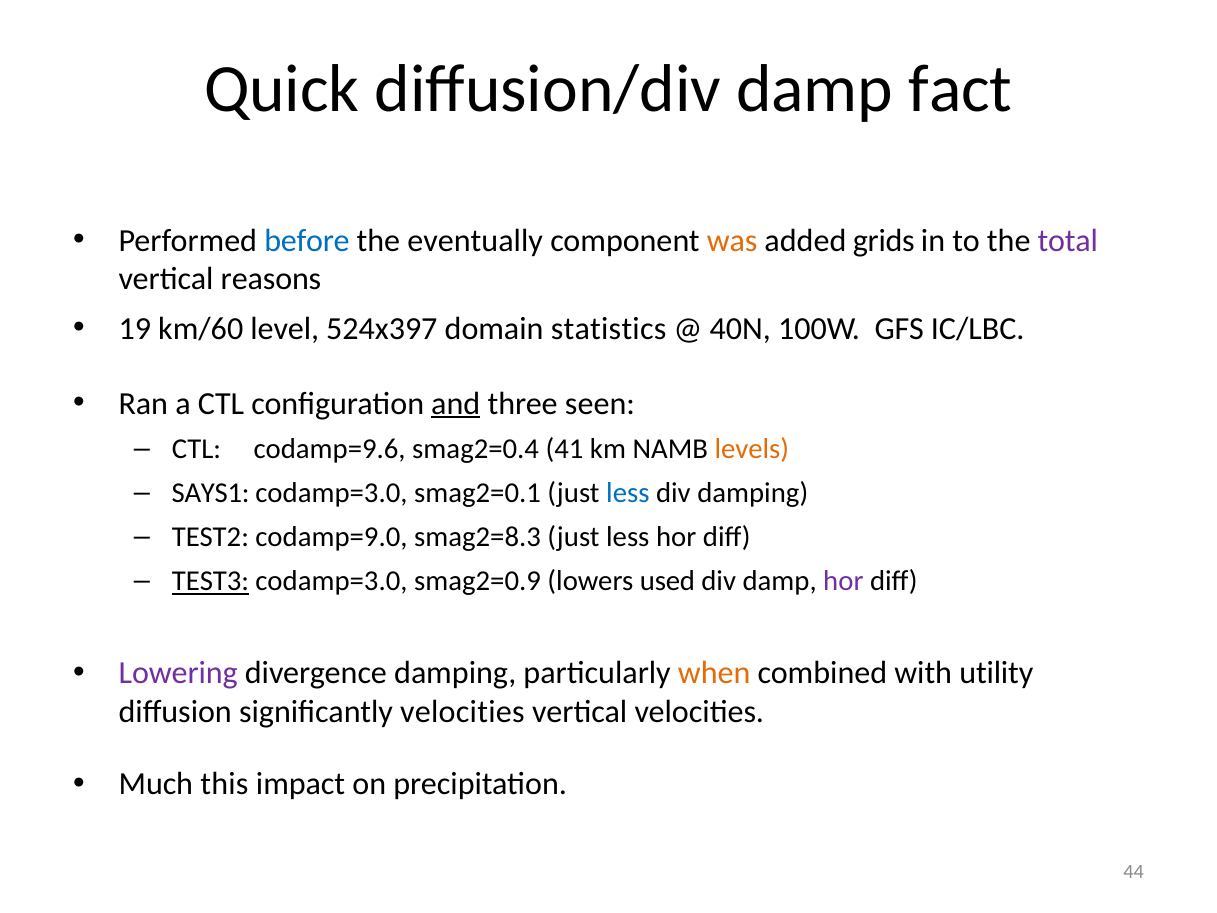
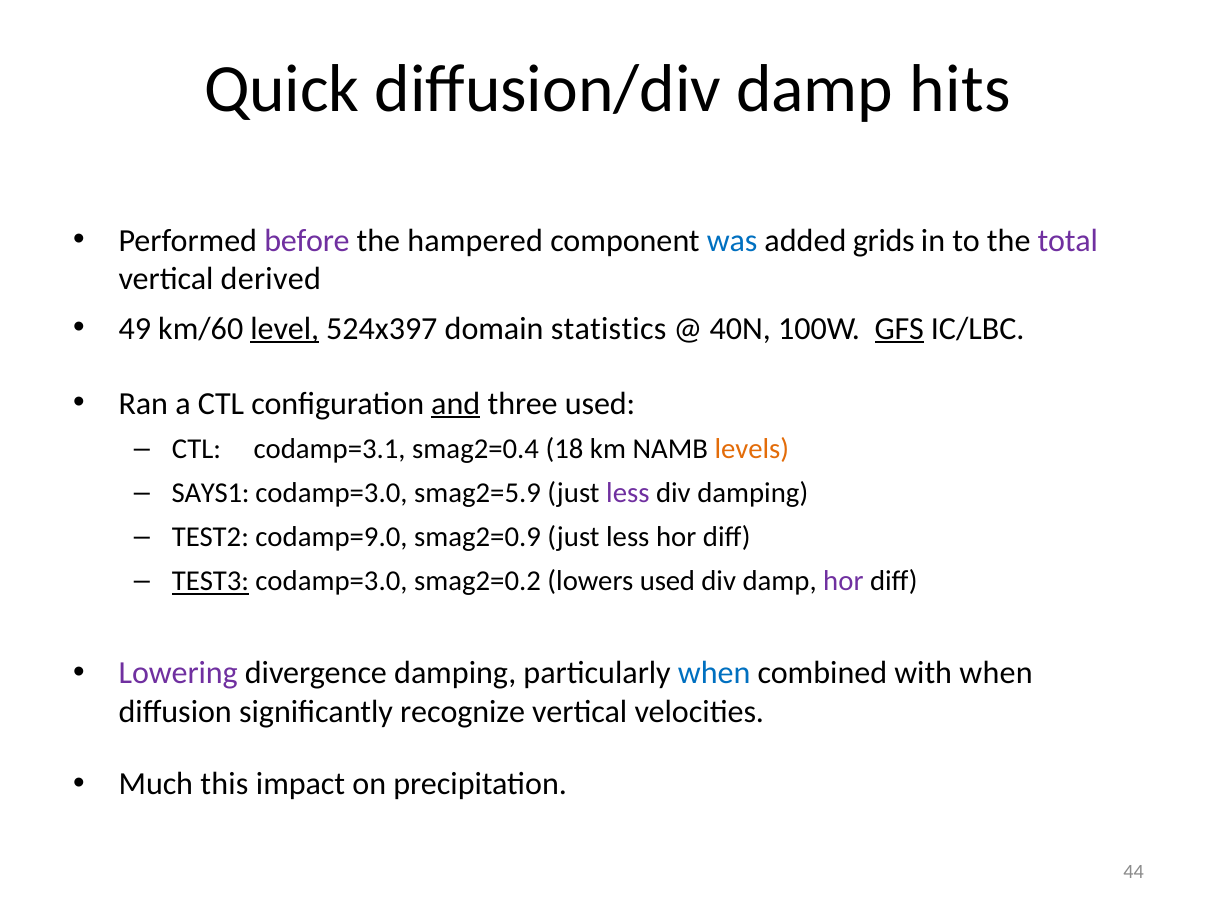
fact: fact -> hits
before colour: blue -> purple
eventually: eventually -> hampered
was colour: orange -> blue
reasons: reasons -> derived
19: 19 -> 49
level underline: none -> present
GFS underline: none -> present
three seen: seen -> used
codamp=9.6: codamp=9.6 -> codamp=3.1
41: 41 -> 18
smag2=0.1: smag2=0.1 -> smag2=5.9
less at (628, 493) colour: blue -> purple
smag2=8.3: smag2=8.3 -> smag2=0.9
smag2=0.9: smag2=0.9 -> smag2=0.2
when at (714, 673) colour: orange -> blue
with utility: utility -> when
significantly velocities: velocities -> recognize
